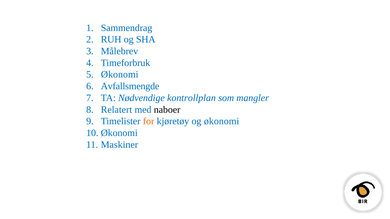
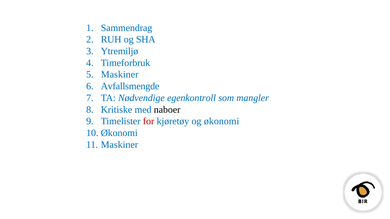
Målebrev: Målebrev -> Ytremiljø
Økonomi at (120, 75): Økonomi -> Maskiner
kontrollplan: kontrollplan -> egenkontroll
Relatert: Relatert -> Kritiske
for colour: orange -> red
